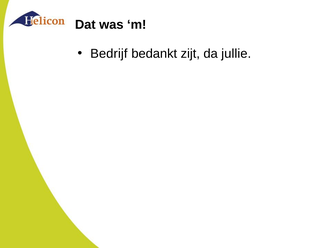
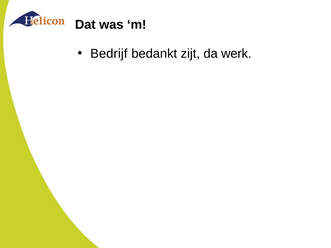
jullie: jullie -> werk
